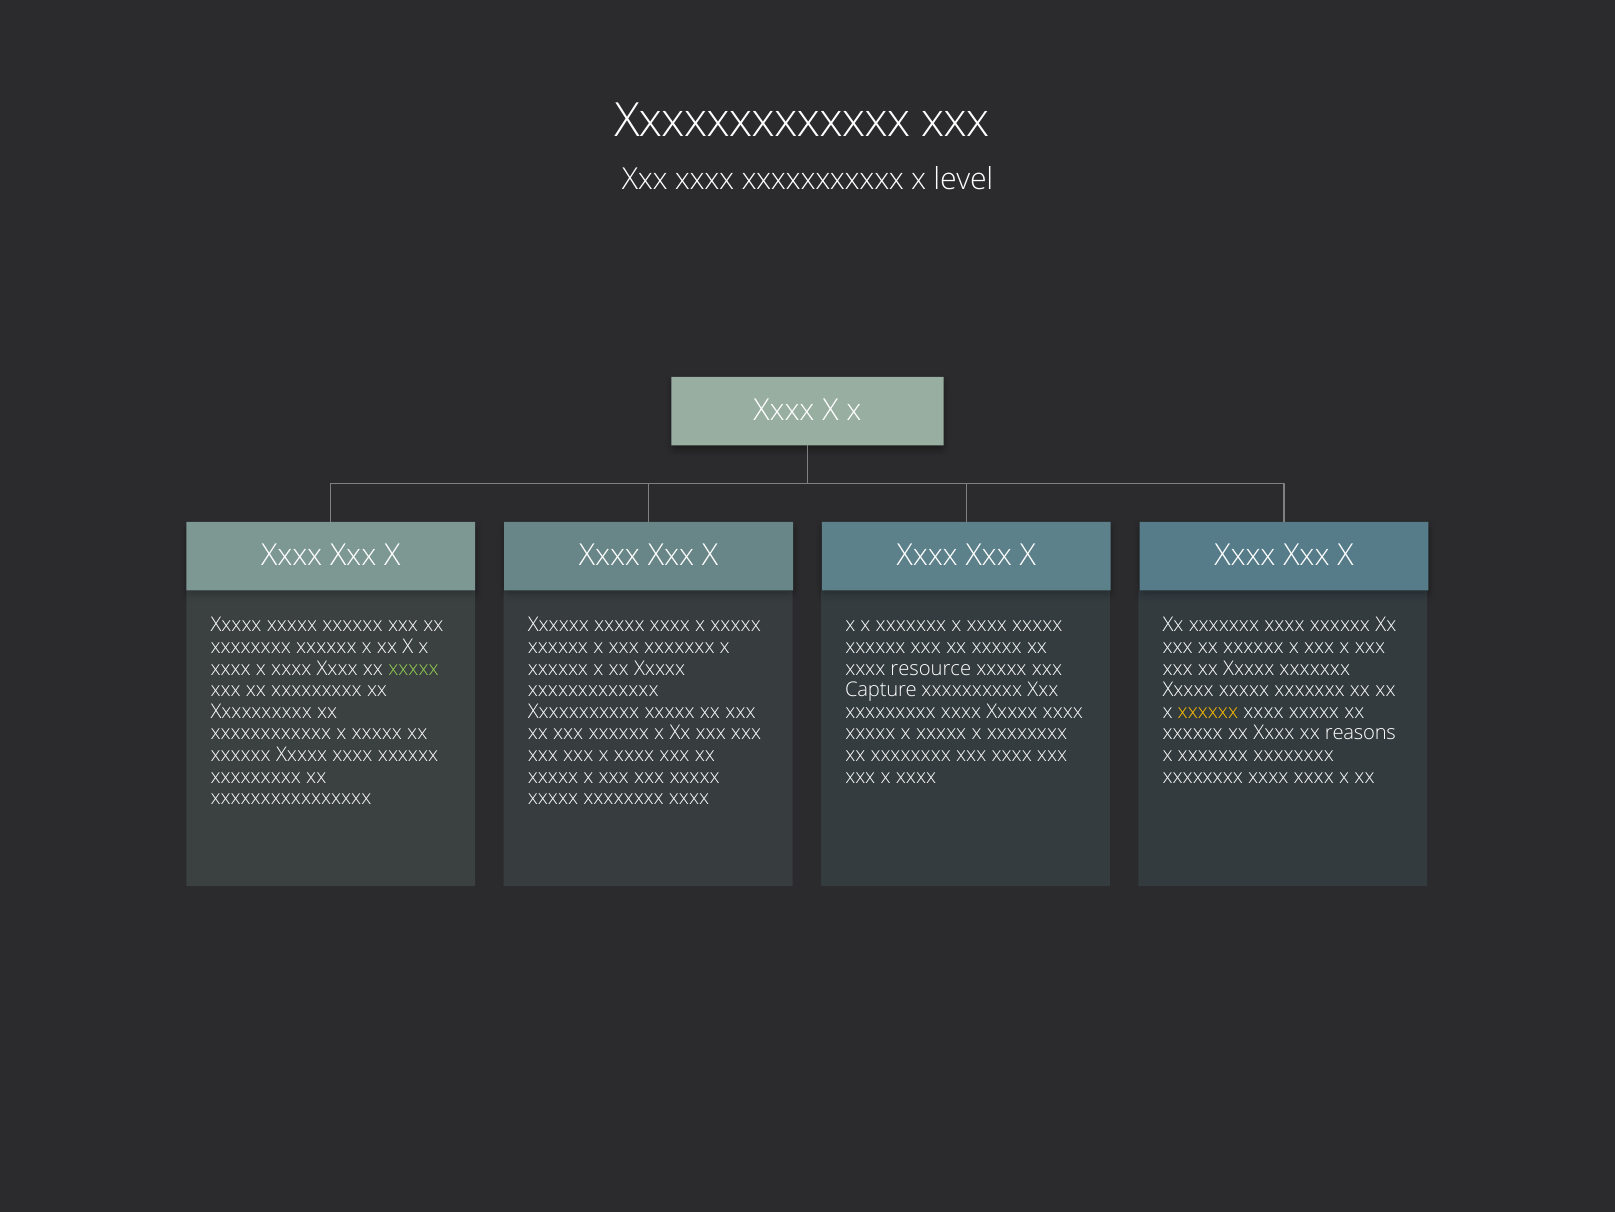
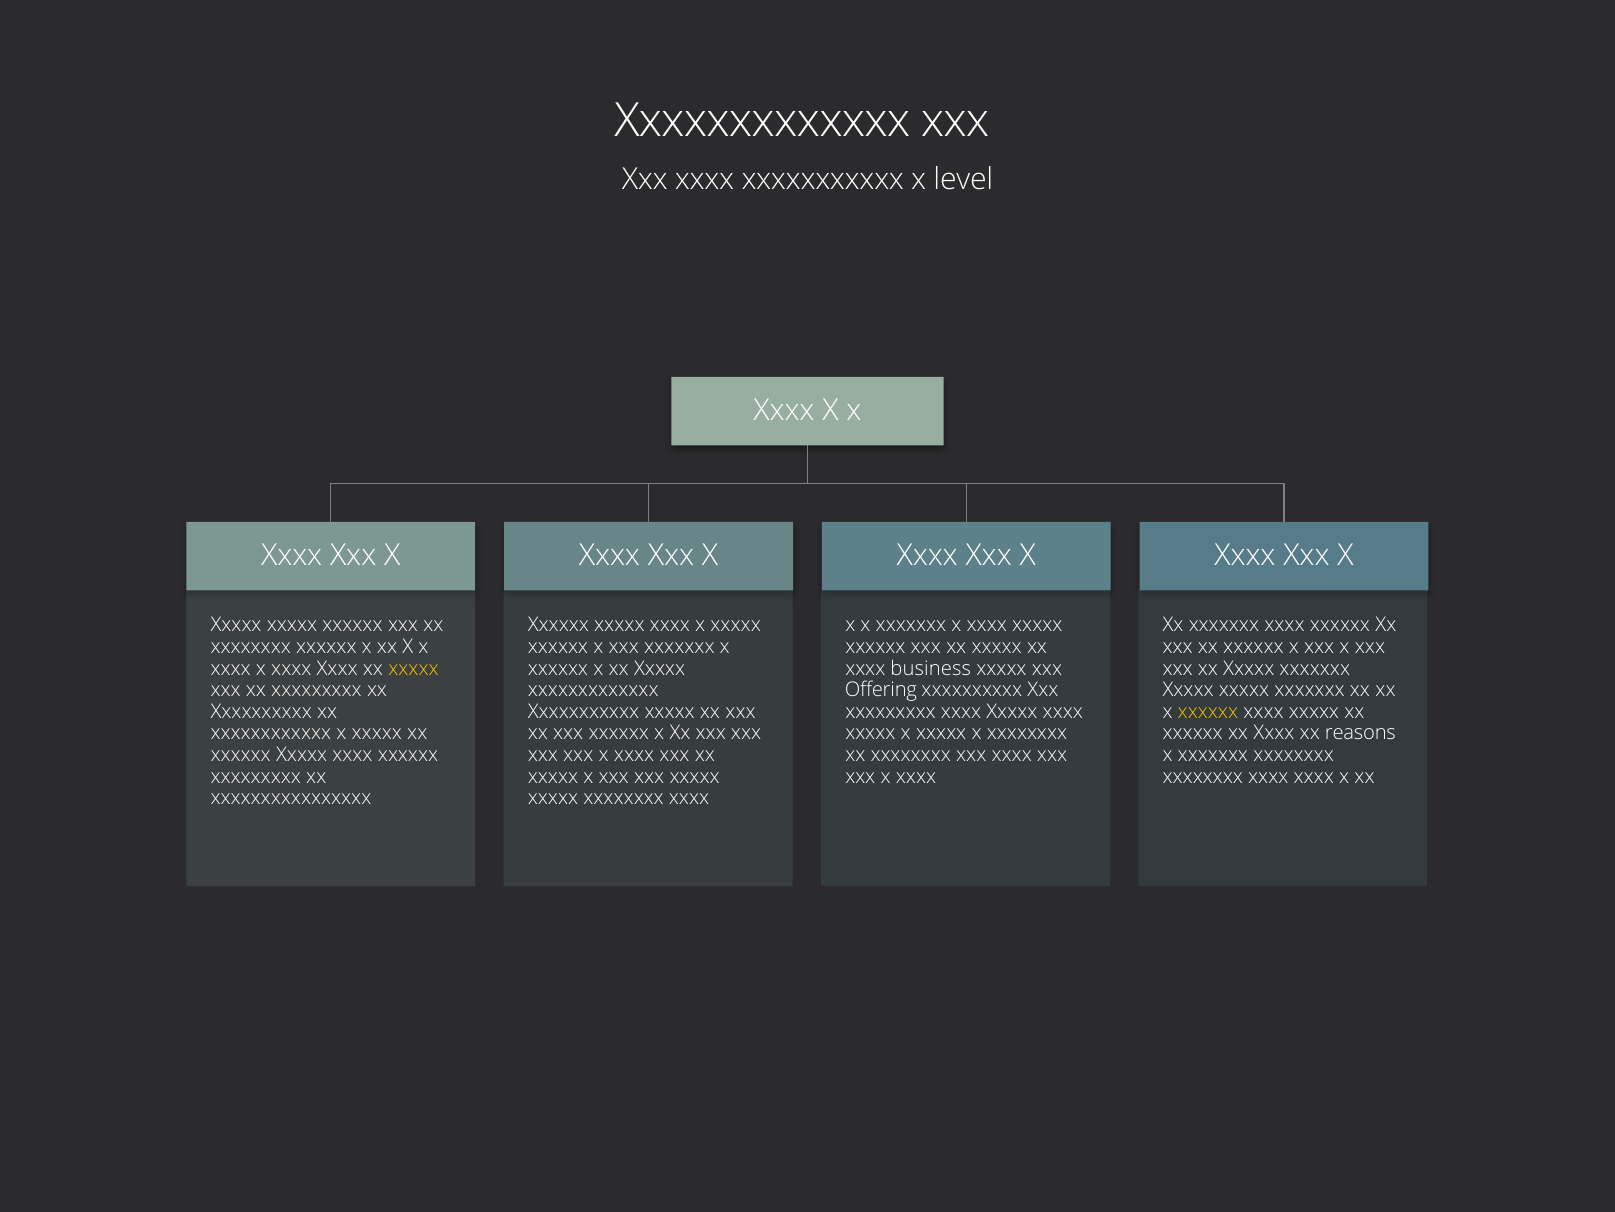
xxxxx at (414, 668) colour: light green -> yellow
resource: resource -> business
Capture: Capture -> Offering
